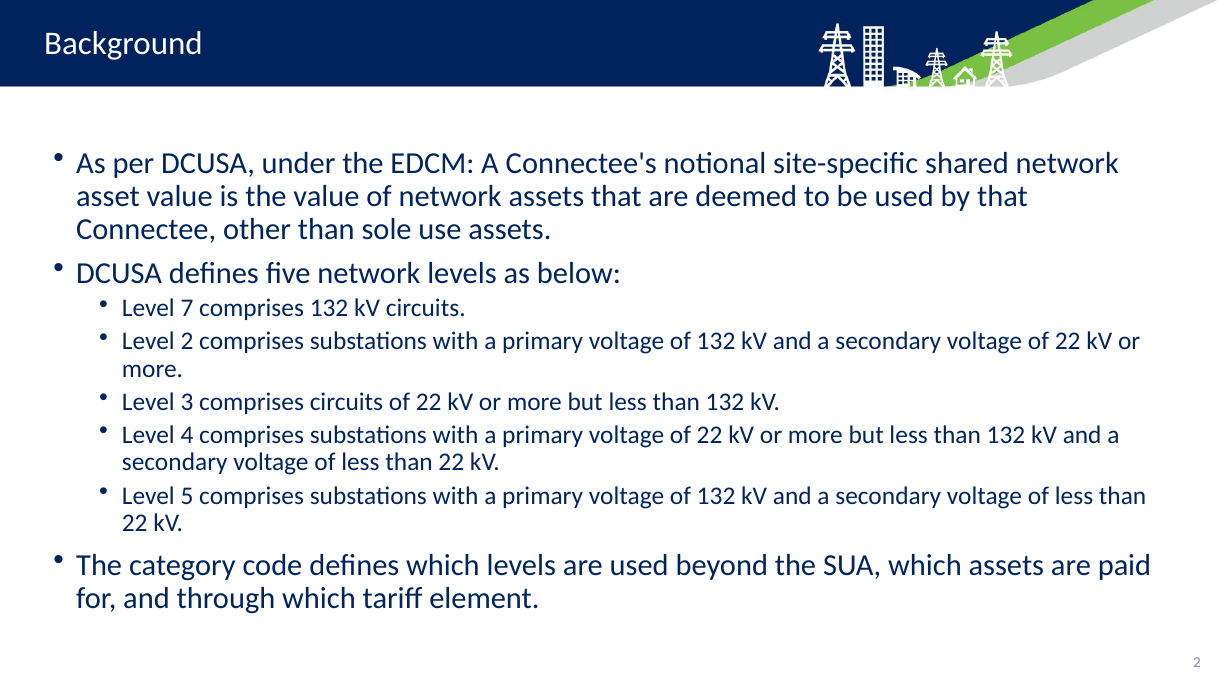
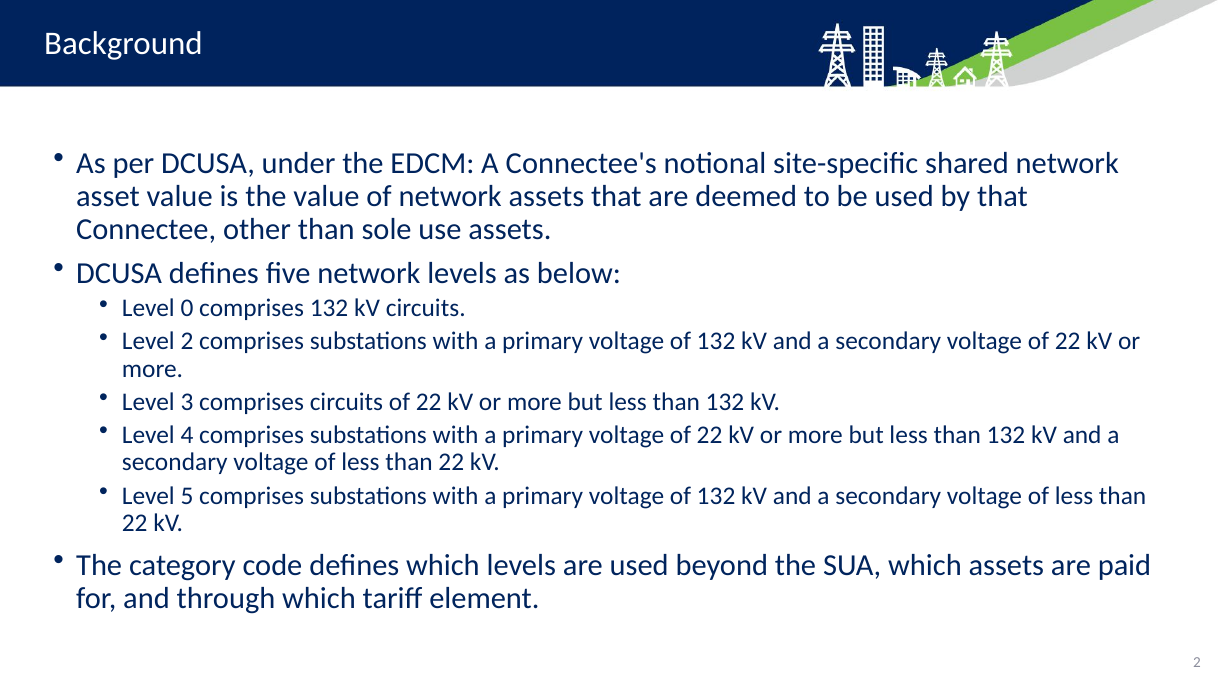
7: 7 -> 0
